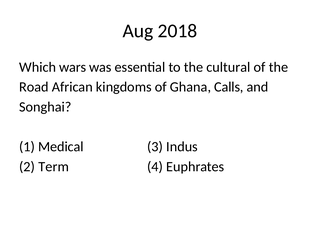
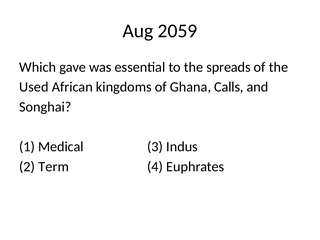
2018: 2018 -> 2059
wars: wars -> gave
cultural: cultural -> spreads
Road: Road -> Used
